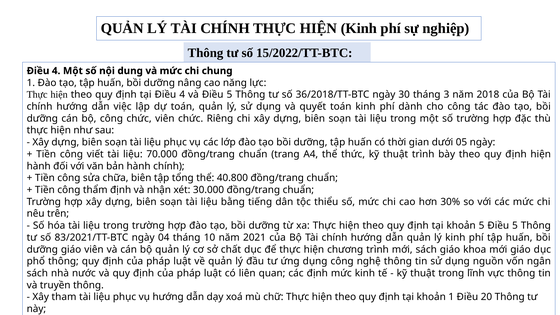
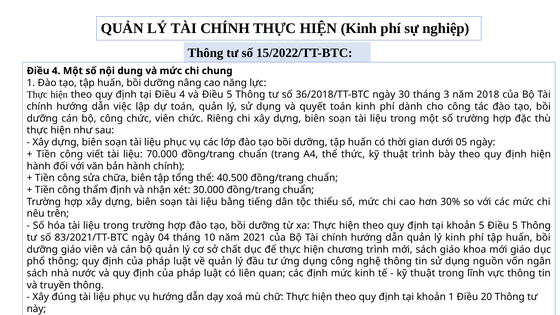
40.800: 40.800 -> 40.500
tham: tham -> đúng
